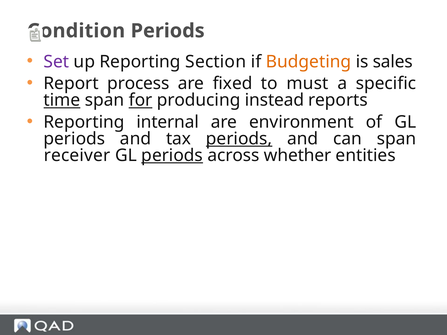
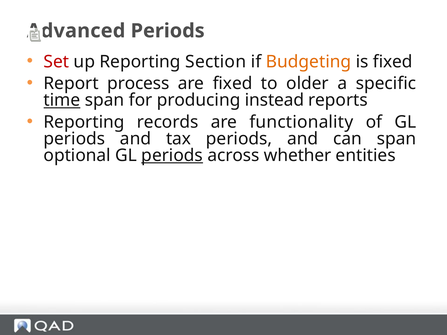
Condition: Condition -> Advanced
Set colour: purple -> red
is sales: sales -> fixed
must: must -> older
for underline: present -> none
internal: internal -> records
environment: environment -> functionality
periods at (239, 139) underline: present -> none
receiver: receiver -> optional
